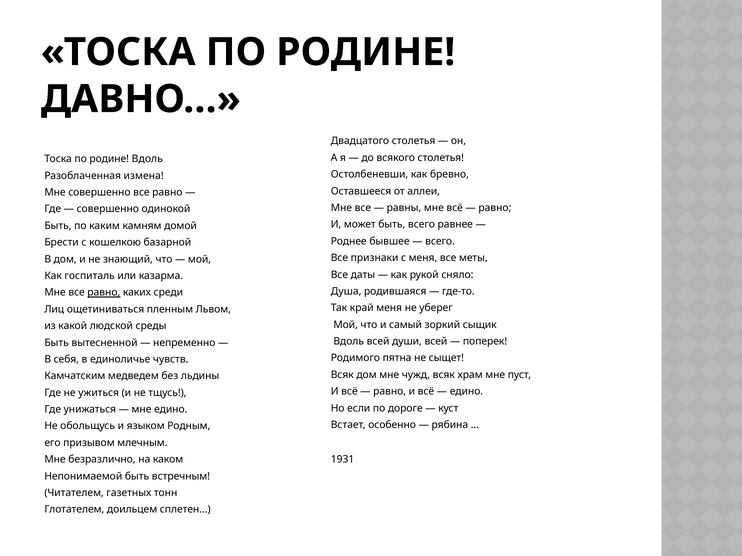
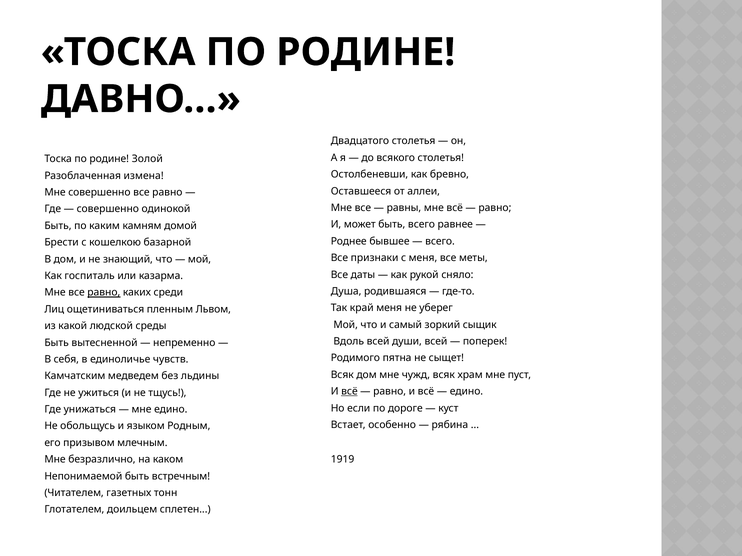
родине Вдоль: Вдоль -> Золой
всё at (349, 392) underline: none -> present
1931: 1931 -> 1919
